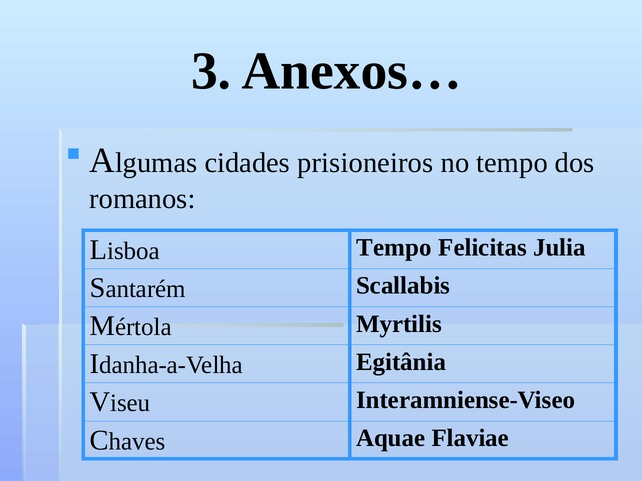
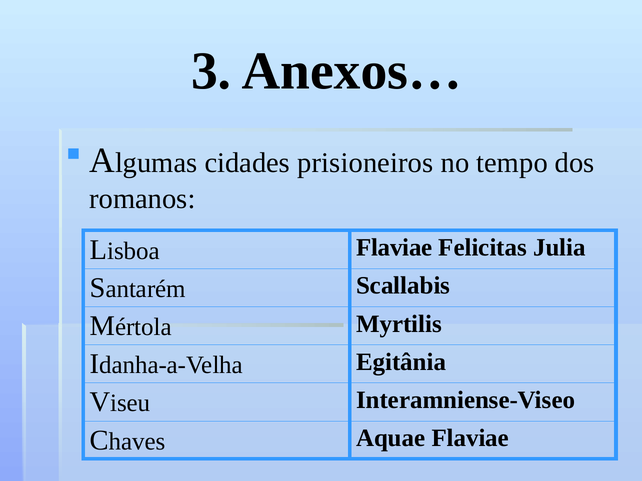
Tempo at (394, 248): Tempo -> Flaviae
